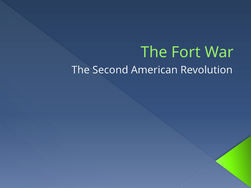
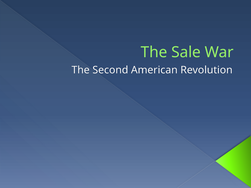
Fort: Fort -> Sale
